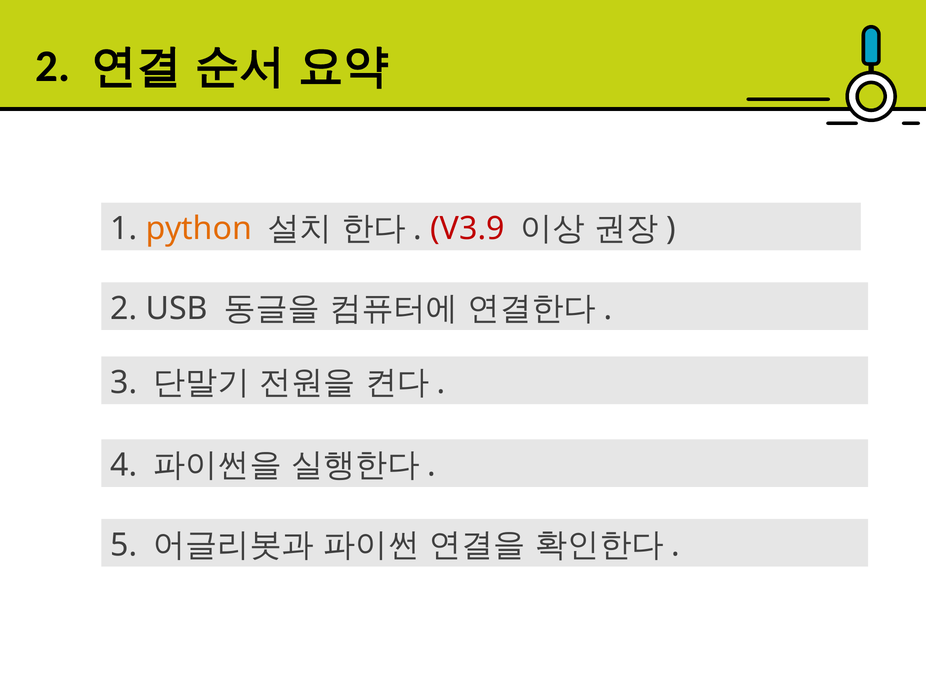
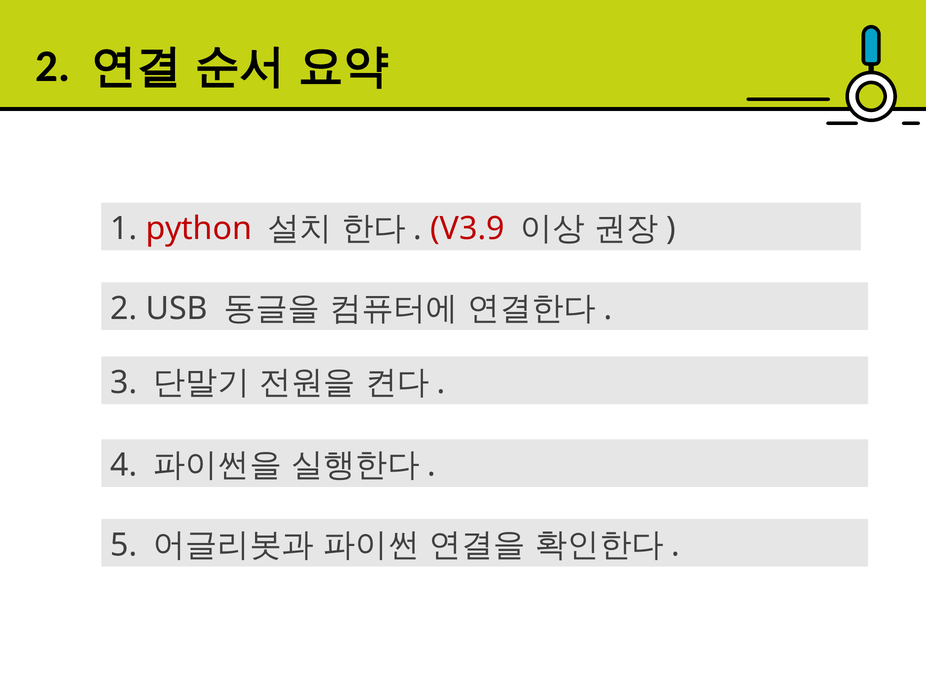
python colour: orange -> red
